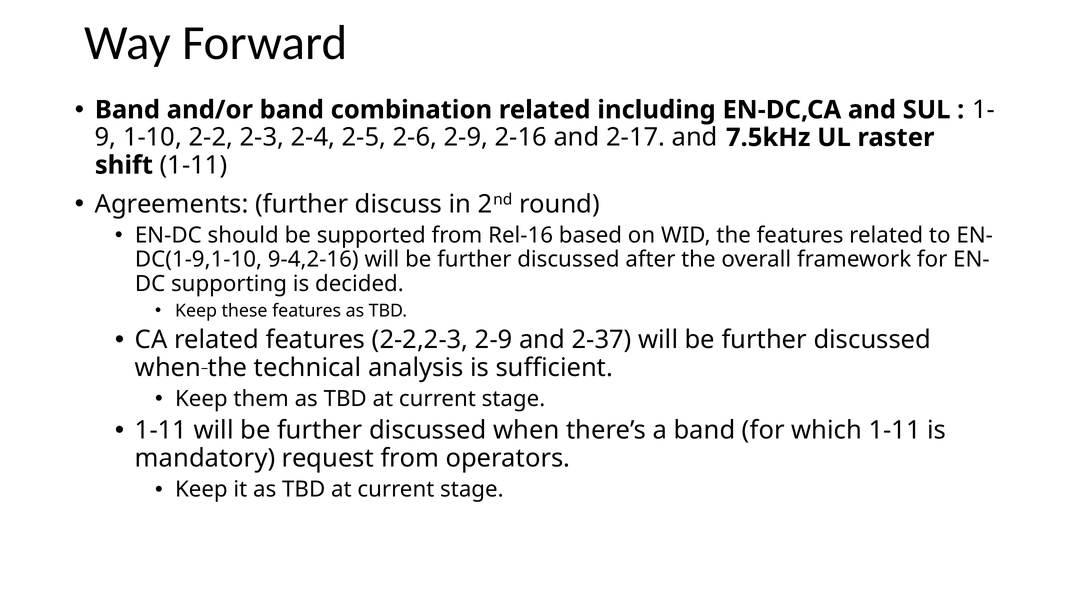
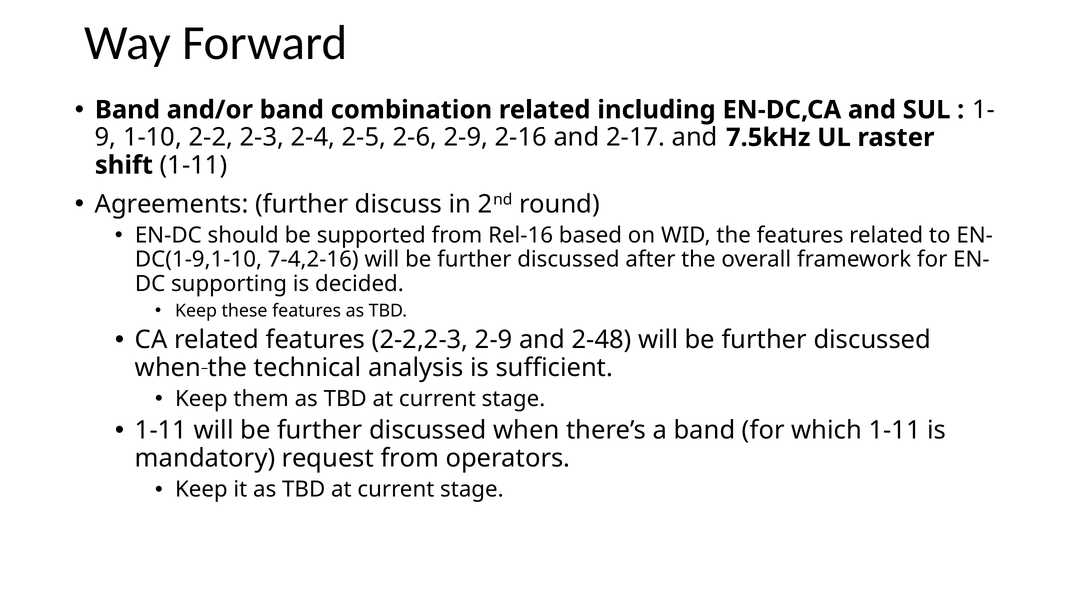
9-4,2-16: 9-4,2-16 -> 7-4,2-16
2-37: 2-37 -> 2-48
